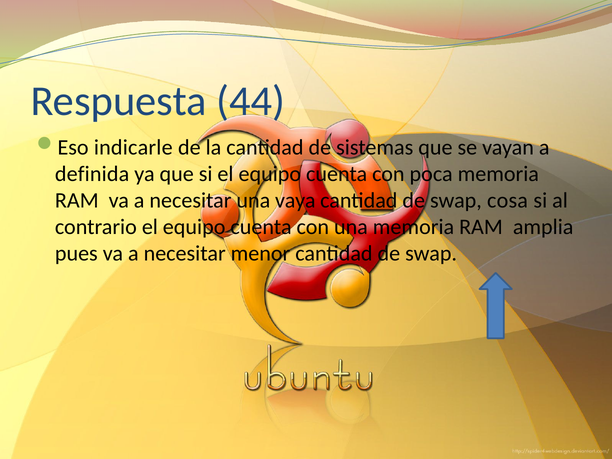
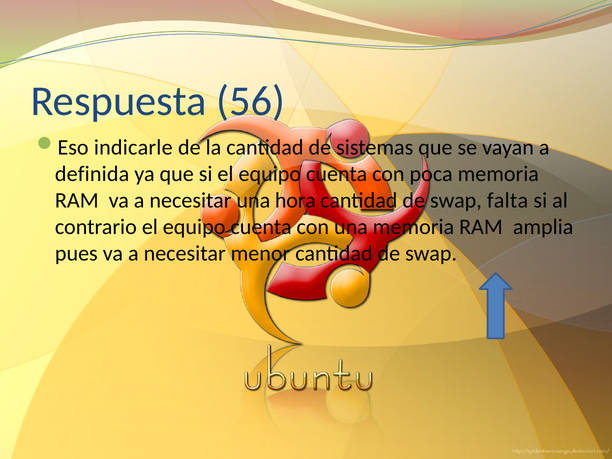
44: 44 -> 56
vaya: vaya -> hora
cosa: cosa -> falta
